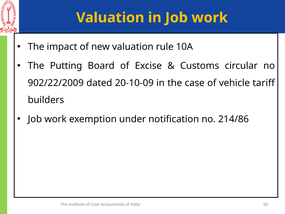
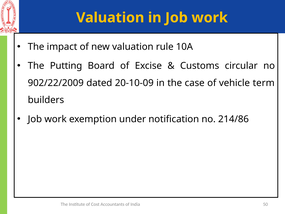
tariff: tariff -> term
